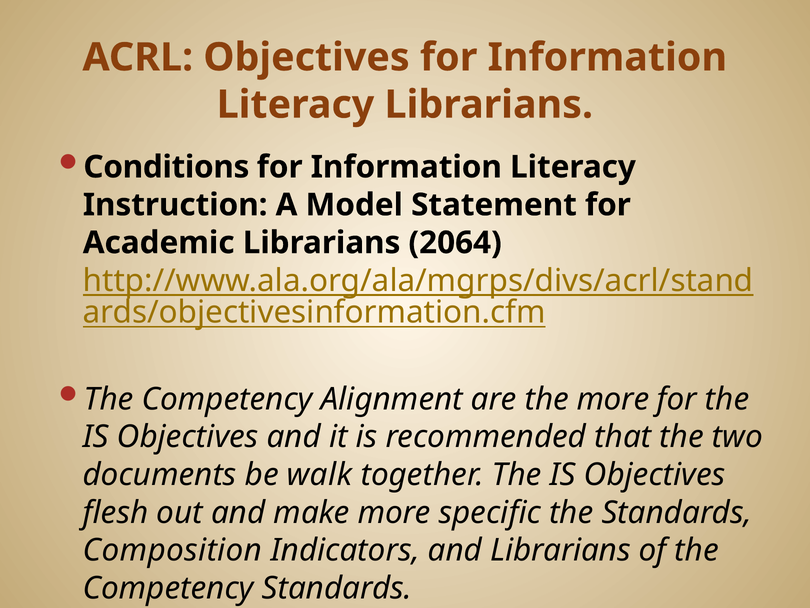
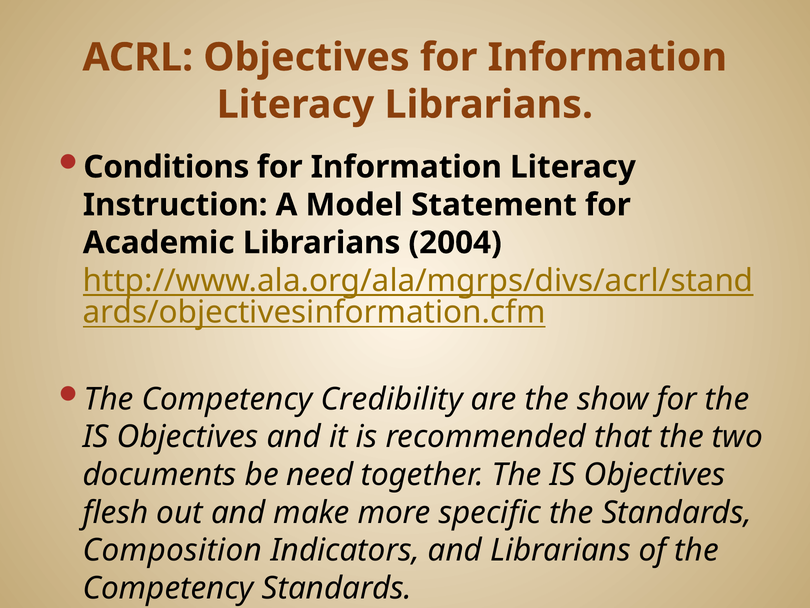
2064: 2064 -> 2004
Alignment: Alignment -> Credibility
the more: more -> show
walk: walk -> need
